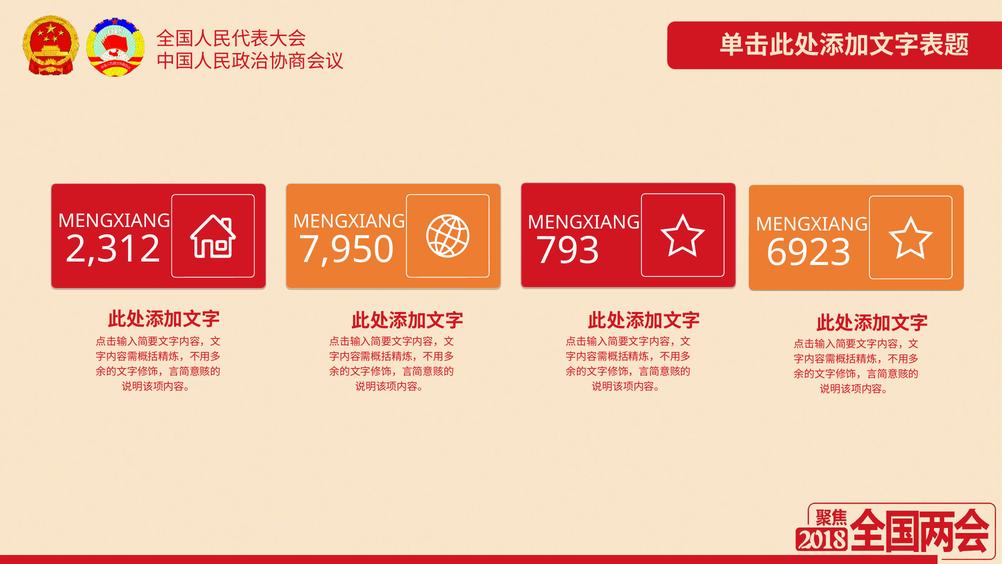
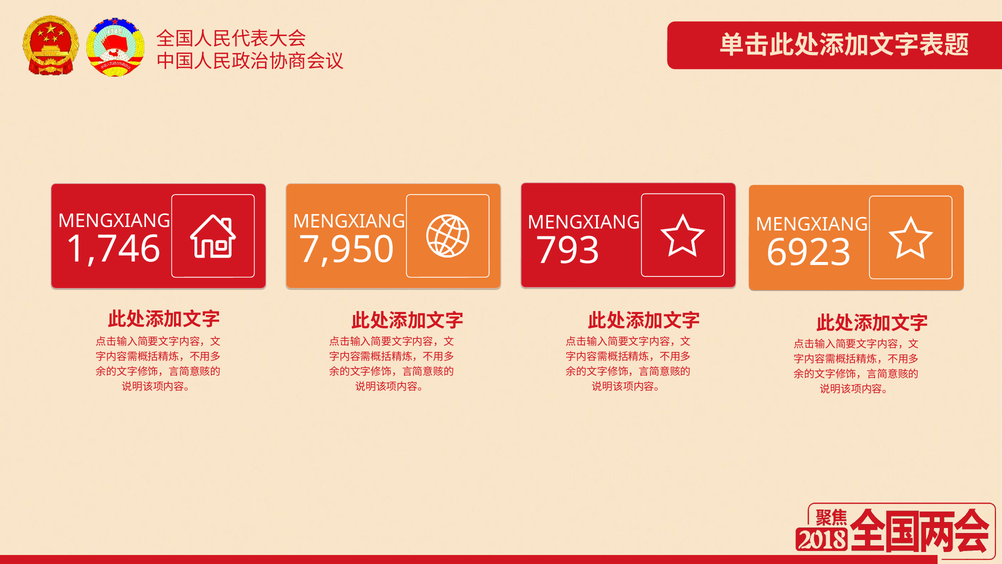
2,312: 2,312 -> 1,746
